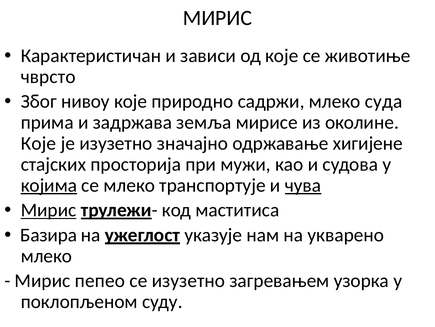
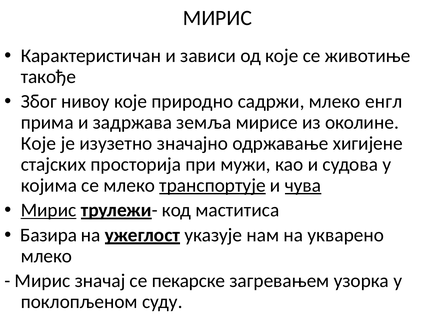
чврсто: чврсто -> такође
суда: суда -> енгл
којима underline: present -> none
транспортује underline: none -> present
пепео: пепео -> значај
се изузетно: изузетно -> пекарске
